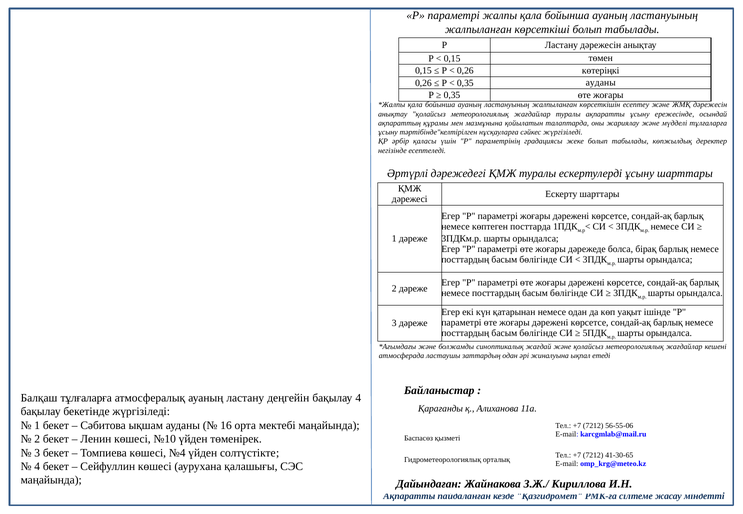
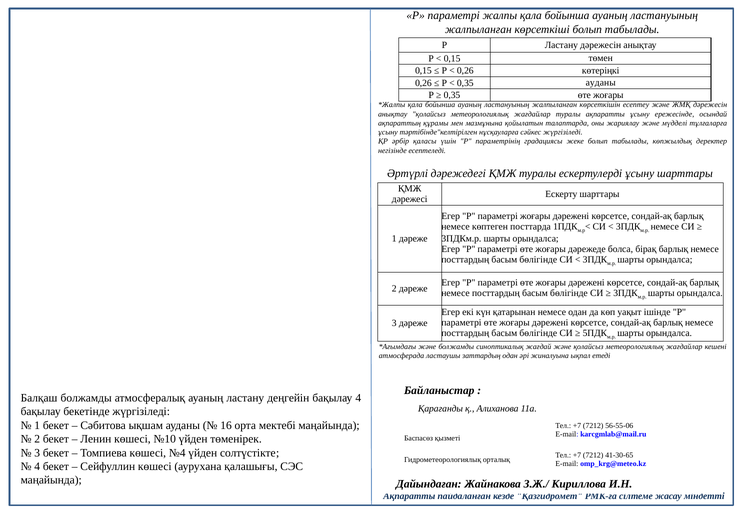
Балқаш тұлғаларға: тұлғаларға -> болжамды
